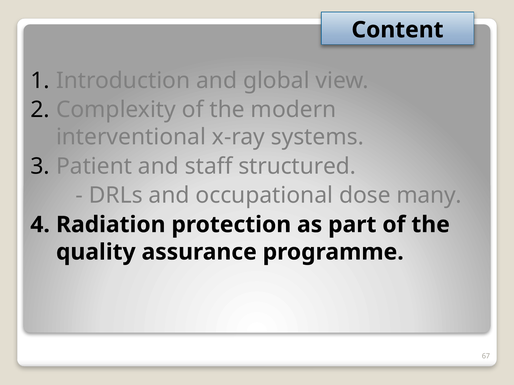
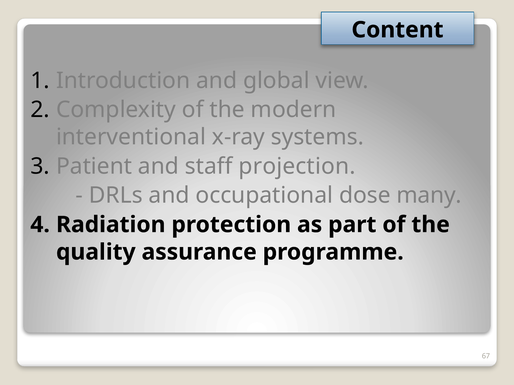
structured: structured -> projection
